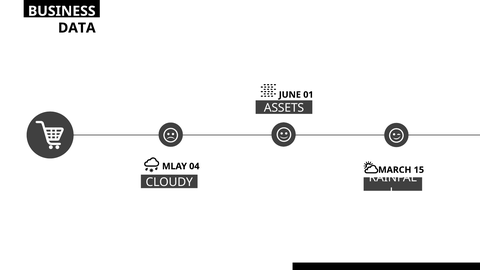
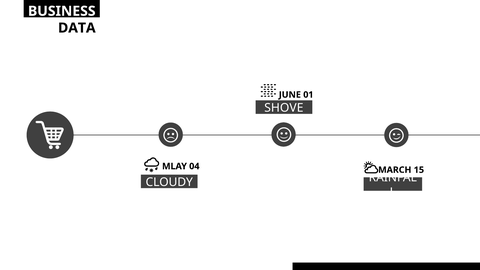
ASSETS: ASSETS -> SHOVE
